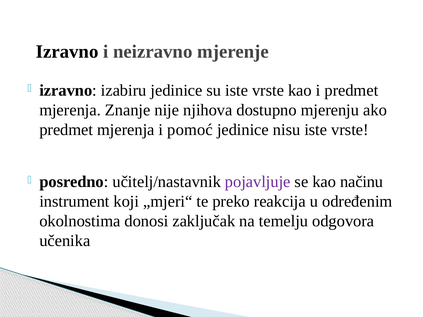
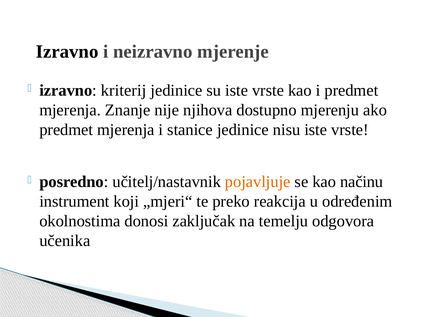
izabiru: izabiru -> kriterij
pomoć: pomoć -> stanice
pojavljuje colour: purple -> orange
